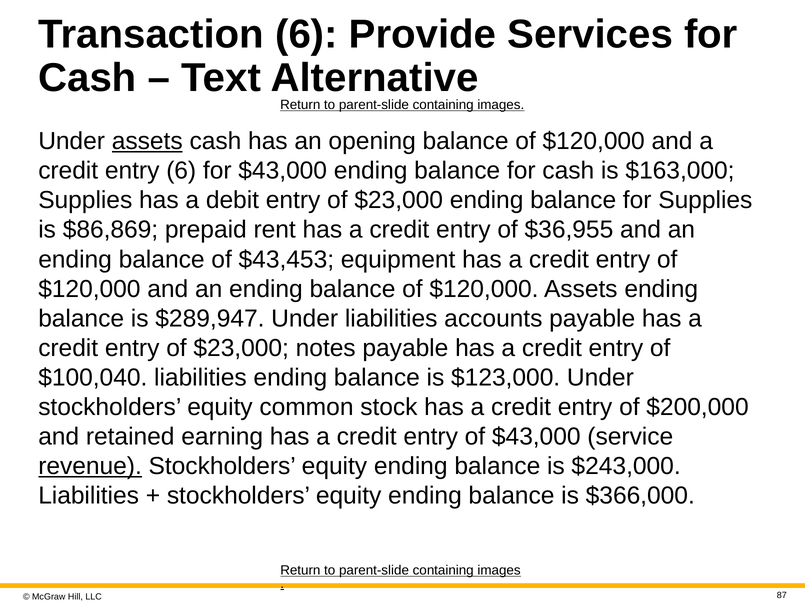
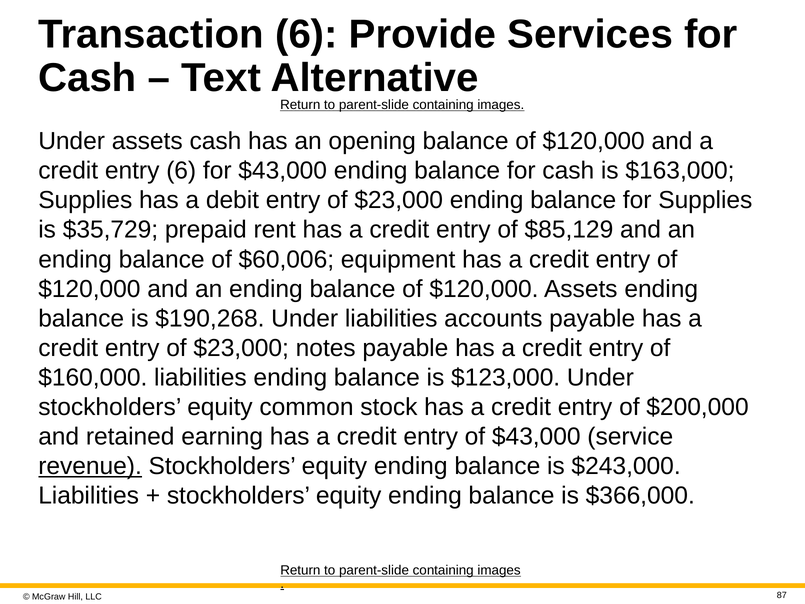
assets at (147, 141) underline: present -> none
$86,869: $86,869 -> $35,729
$36,955: $36,955 -> $85,129
$43,453: $43,453 -> $60,006
$289,947: $289,947 -> $190,268
$100,040: $100,040 -> $160,000
